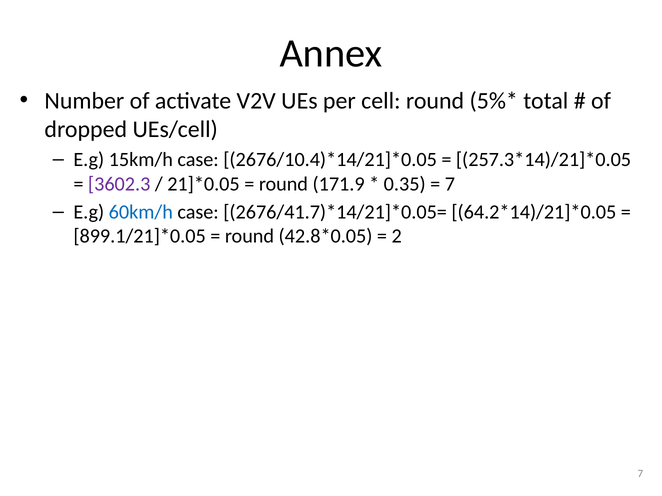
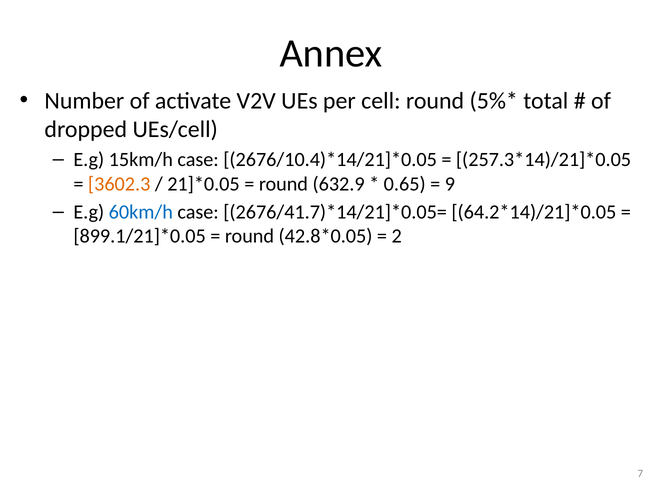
3602.3 colour: purple -> orange
171.9: 171.9 -> 632.9
0.35: 0.35 -> 0.65
7 at (450, 184): 7 -> 9
